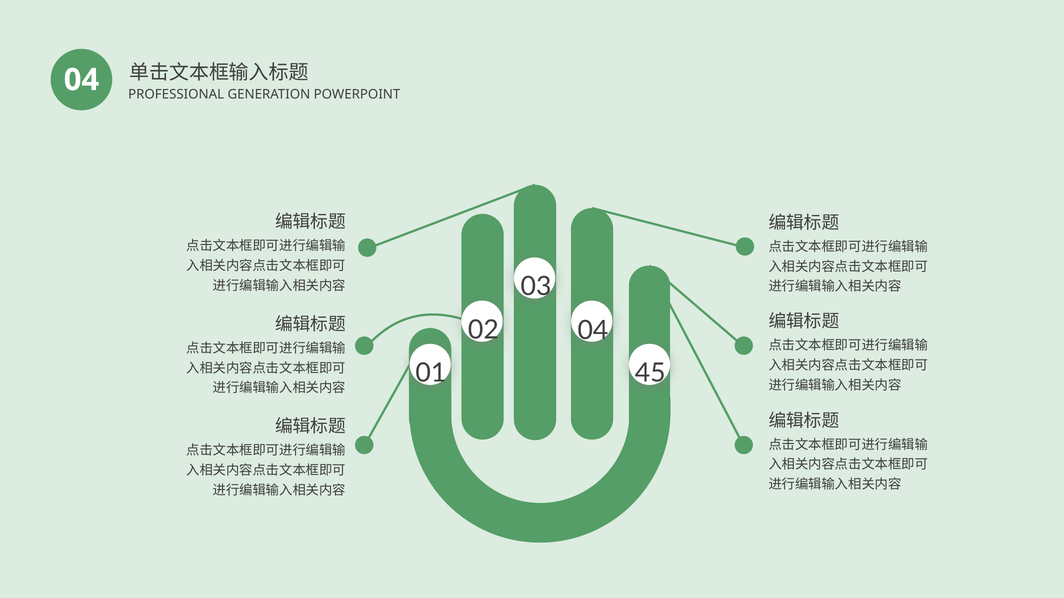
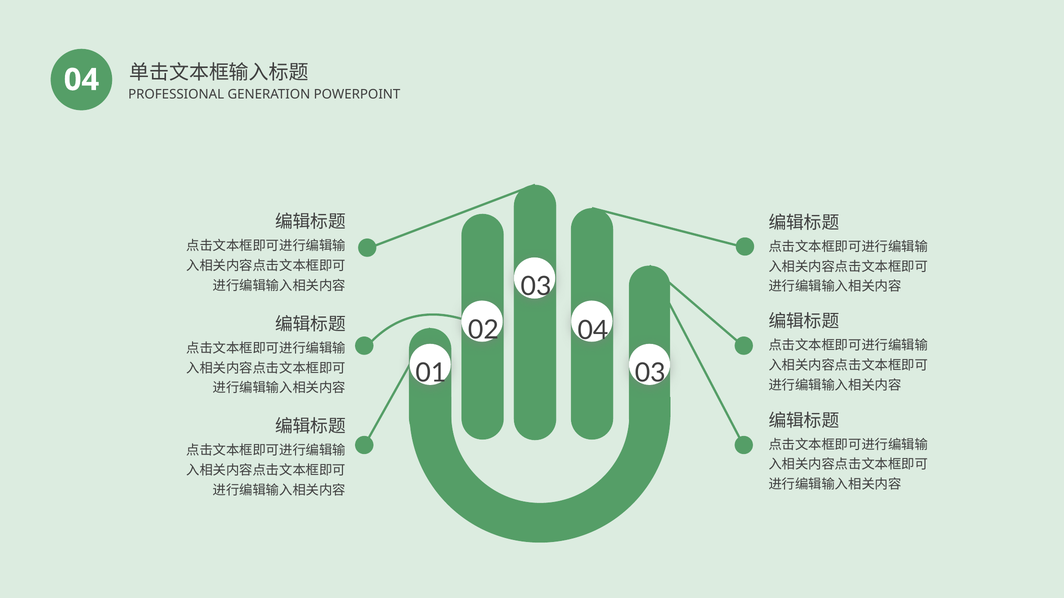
01 45: 45 -> 03
